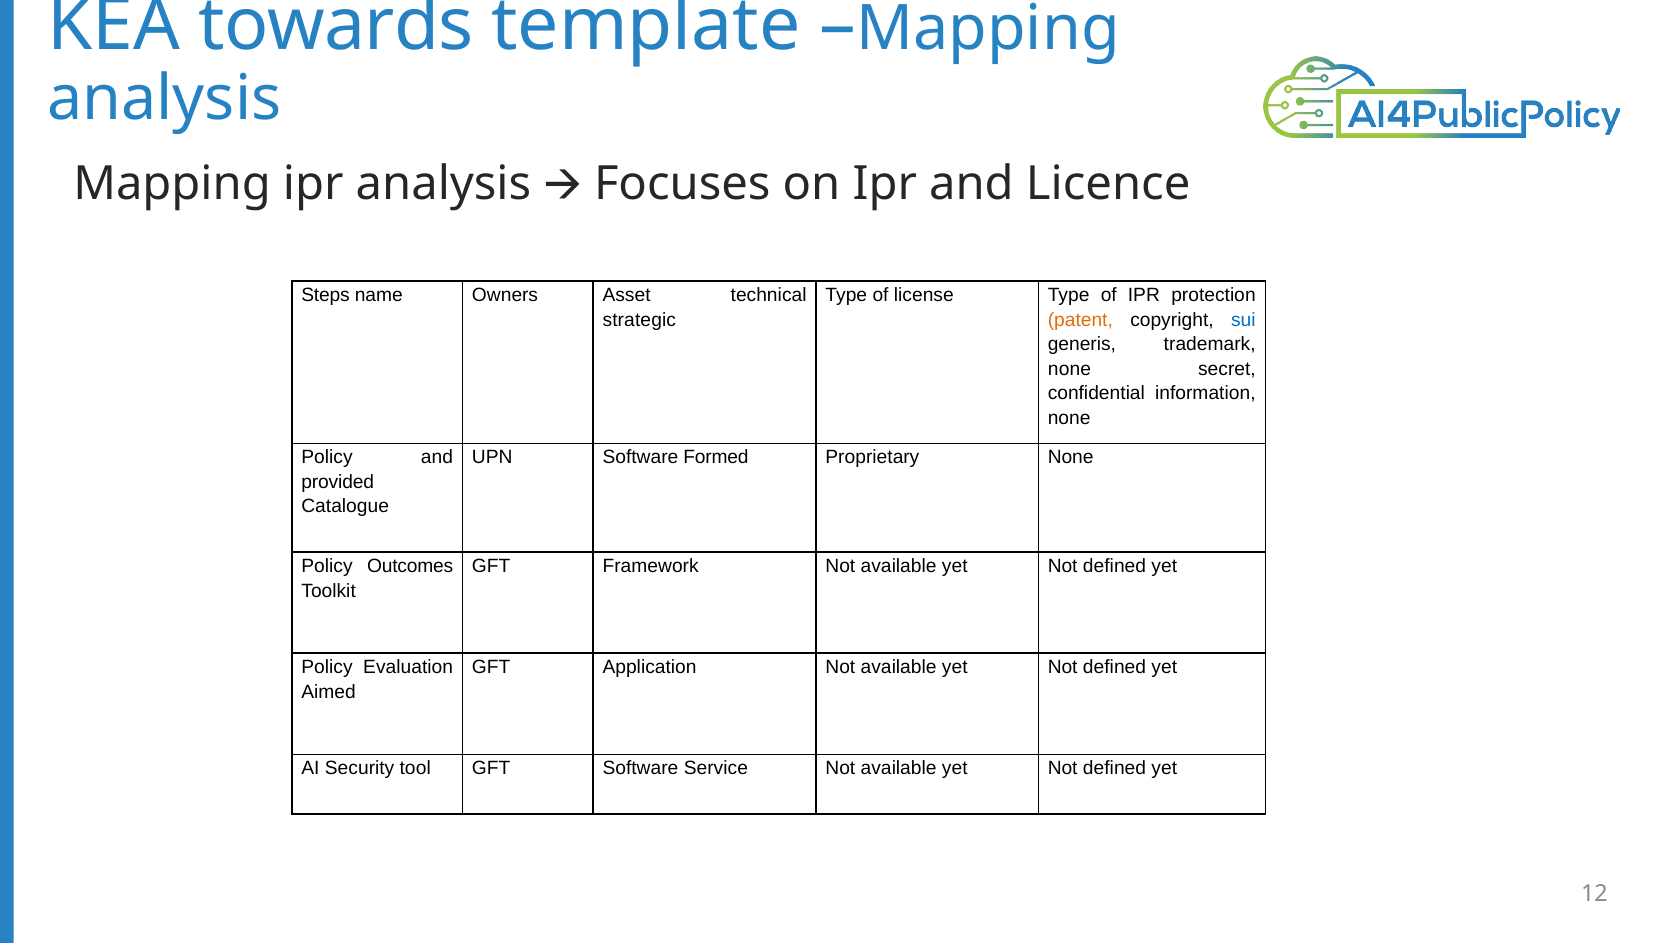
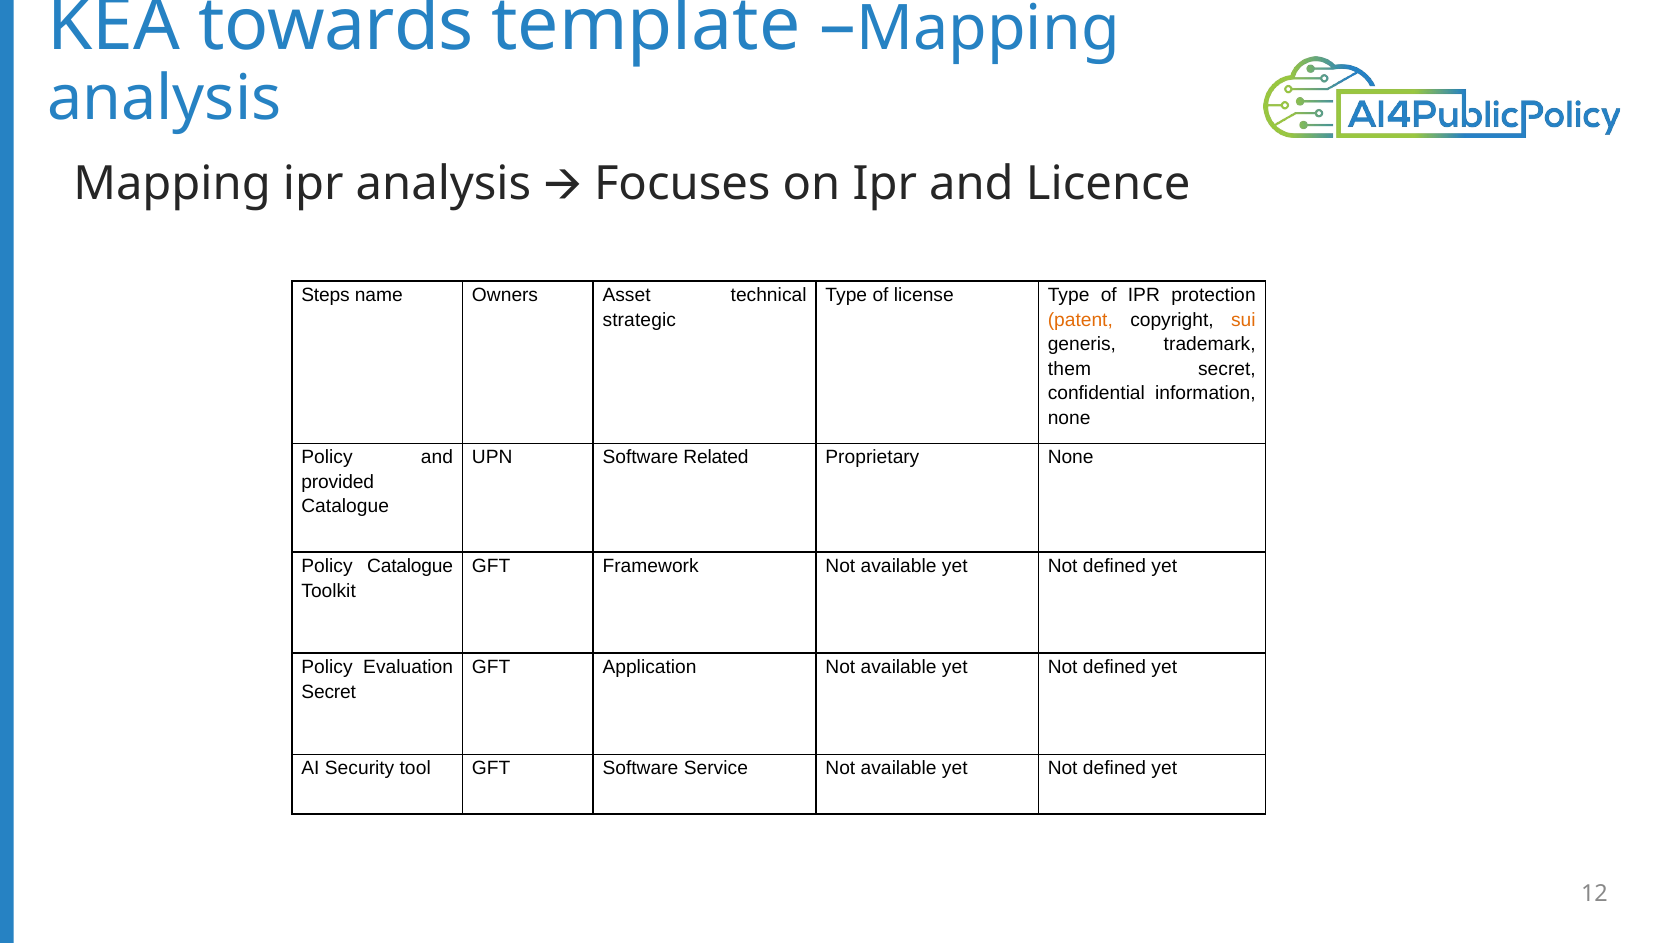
sui colour: blue -> orange
none at (1070, 369): none -> them
Formed: Formed -> Related
Policy Outcomes: Outcomes -> Catalogue
Aimed at (329, 692): Aimed -> Secret
